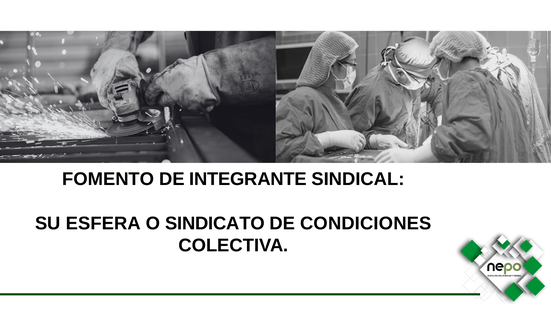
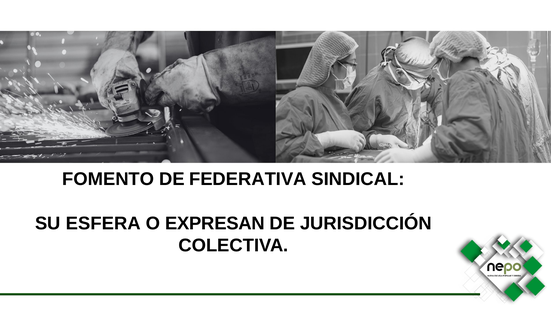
INTEGRANTE: INTEGRANTE -> FEDERATIVA
SINDICATO: SINDICATO -> EXPRESAN
CONDICIONES: CONDICIONES -> JURISDICCIÓN
